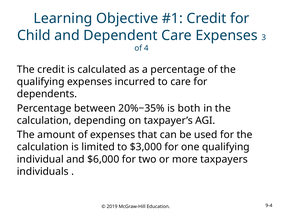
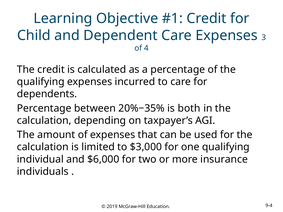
taxpayers: taxpayers -> insurance
